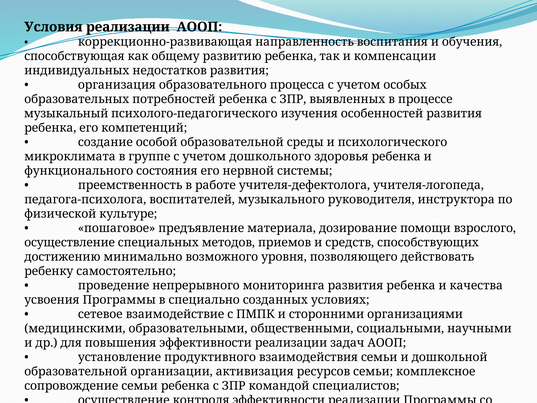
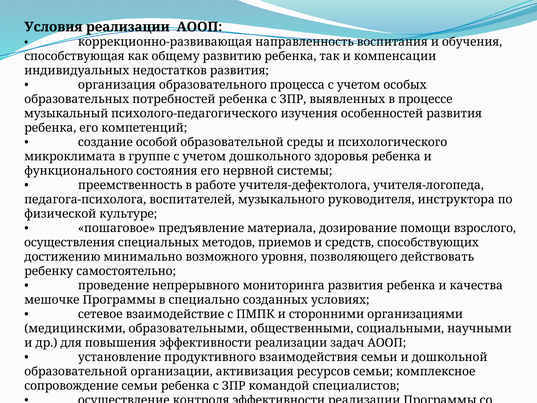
осуществление at (70, 242): осуществление -> осуществления
усвоения: усвоения -> мешочке
